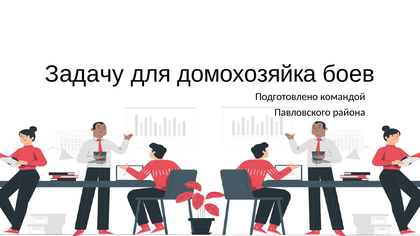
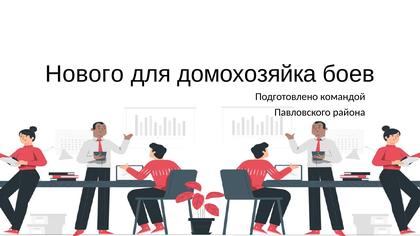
Задачу: Задачу -> Нового
